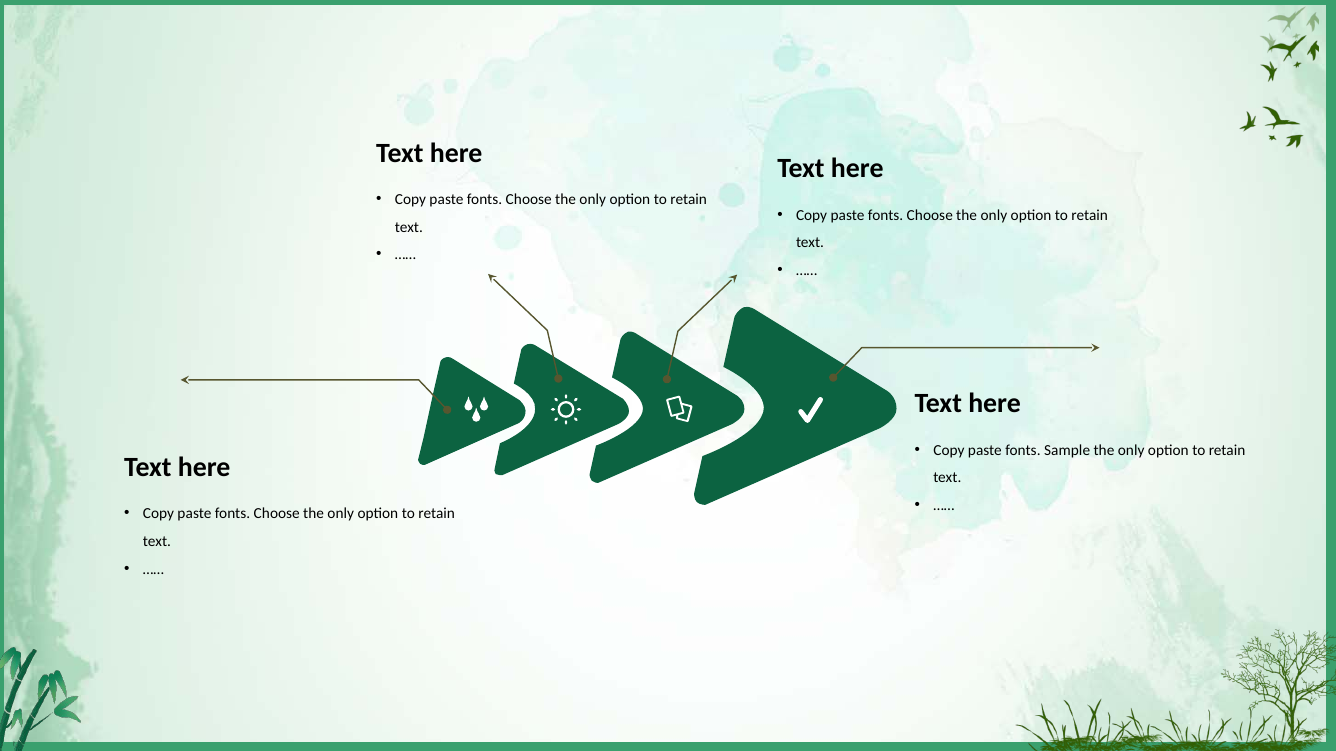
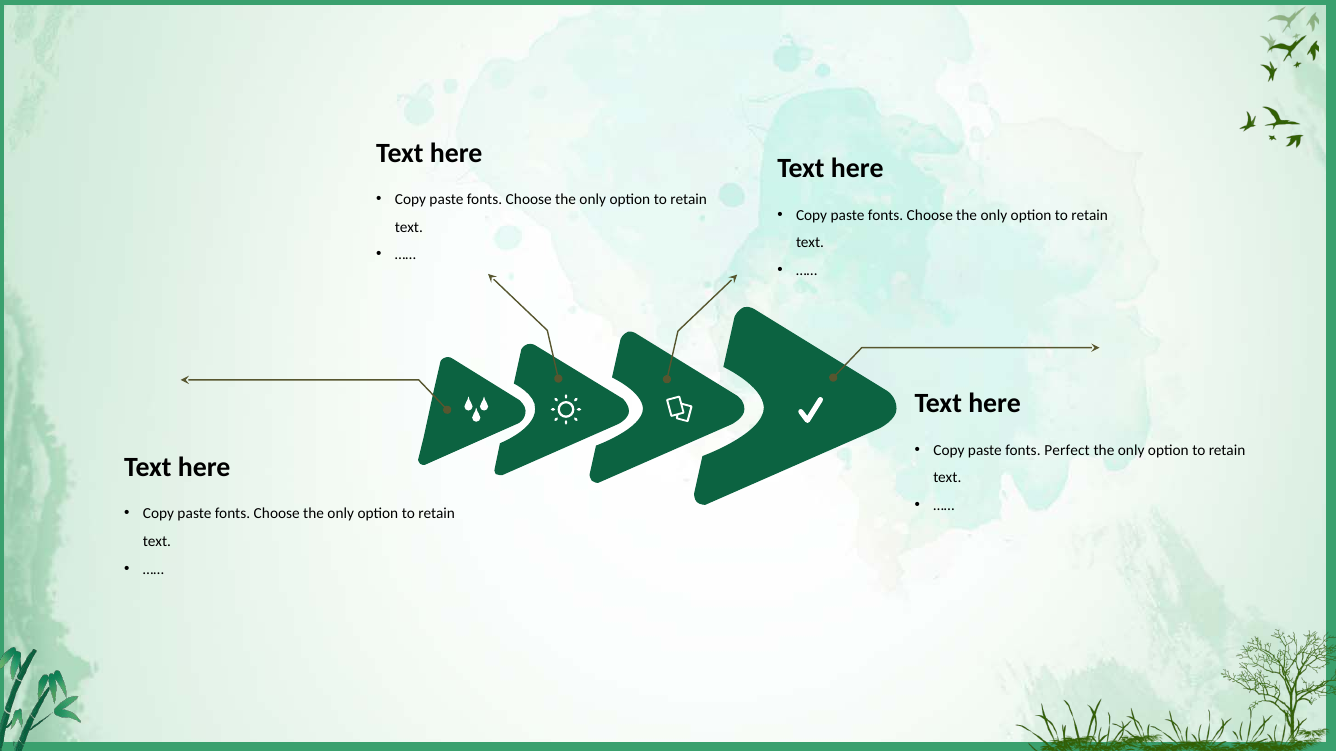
Sample: Sample -> Perfect
